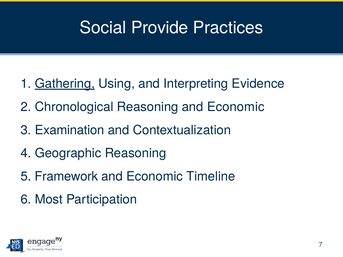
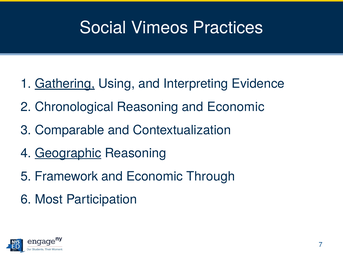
Provide: Provide -> Vimeos
Examination: Examination -> Comparable
Geographic underline: none -> present
Timeline: Timeline -> Through
